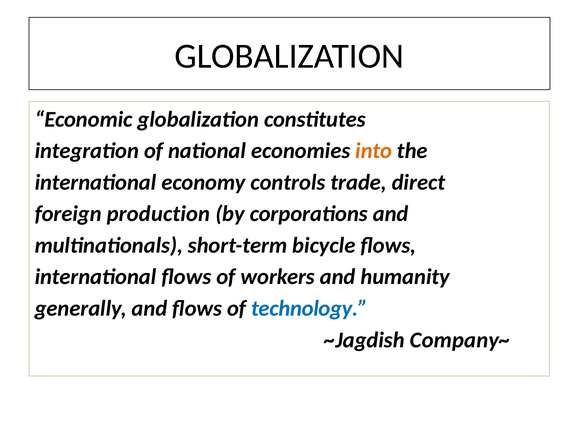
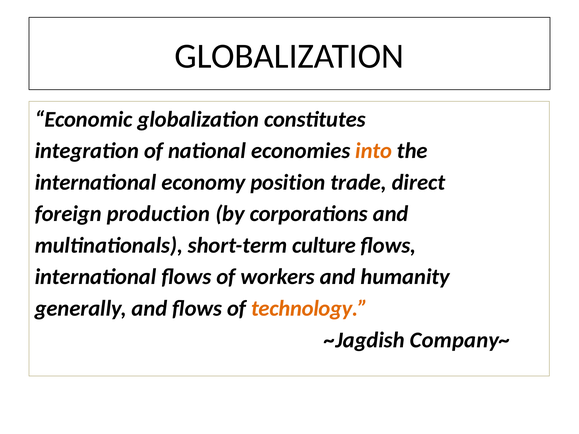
controls: controls -> position
bicycle: bicycle -> culture
technology colour: blue -> orange
